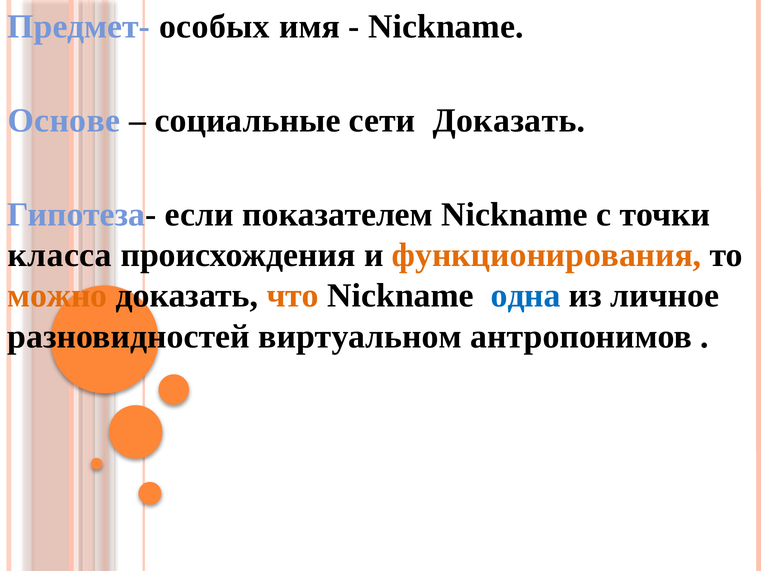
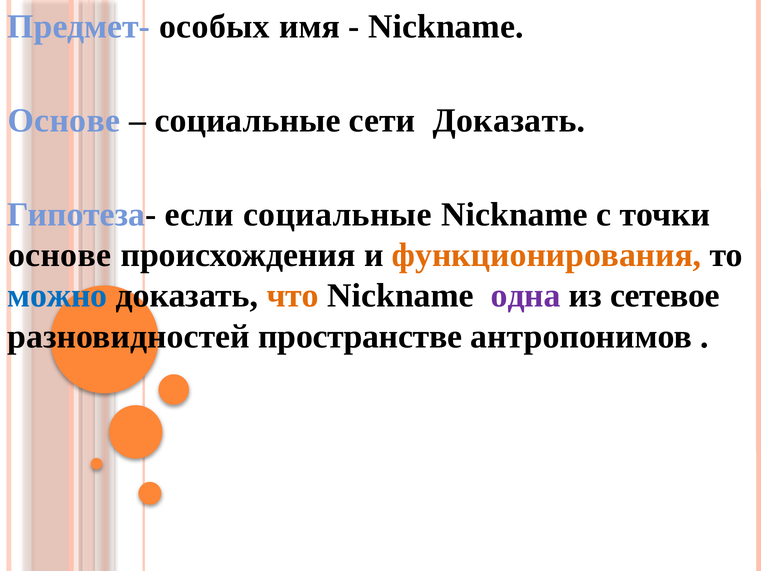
если показателем: показателем -> социальные
класса at (60, 255): класса -> основе
можно colour: orange -> blue
одна colour: blue -> purple
личное: личное -> сетевое
виртуальном: виртуальном -> пространстве
